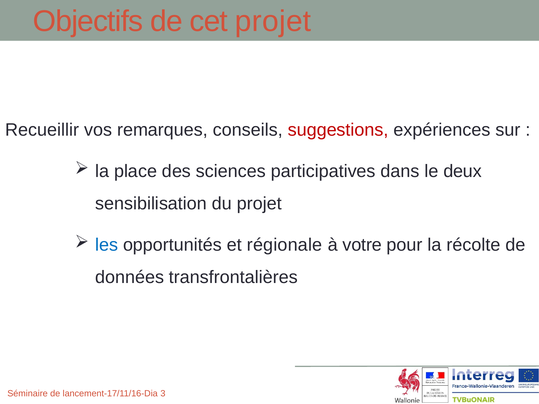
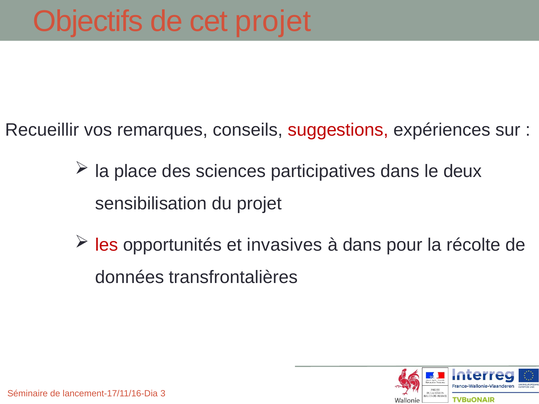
les colour: blue -> red
régionale: régionale -> invasives
à votre: votre -> dans
